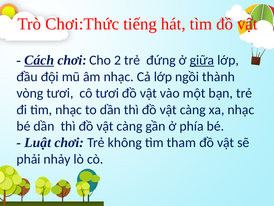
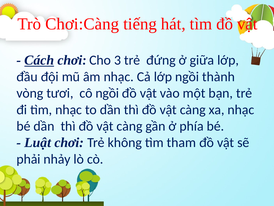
Chơi:Thức: Chơi:Thức -> Chơi:Càng
2: 2 -> 3
giữa underline: present -> none
cô tươi: tươi -> ngồi
